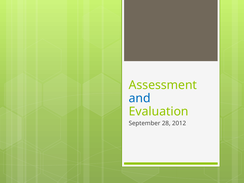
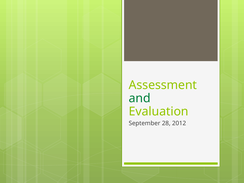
and colour: blue -> green
